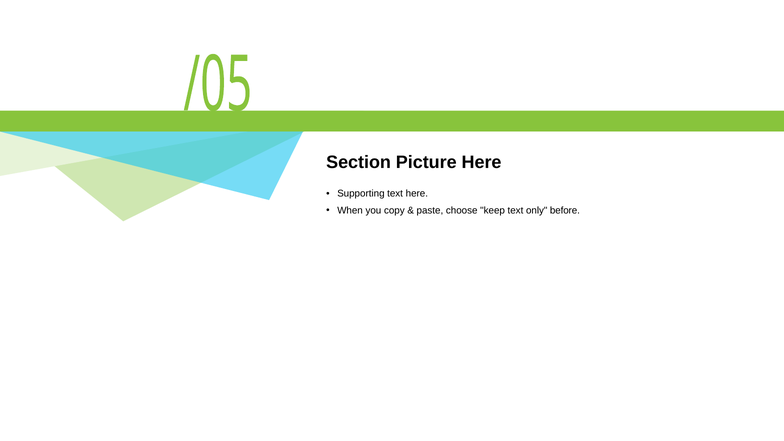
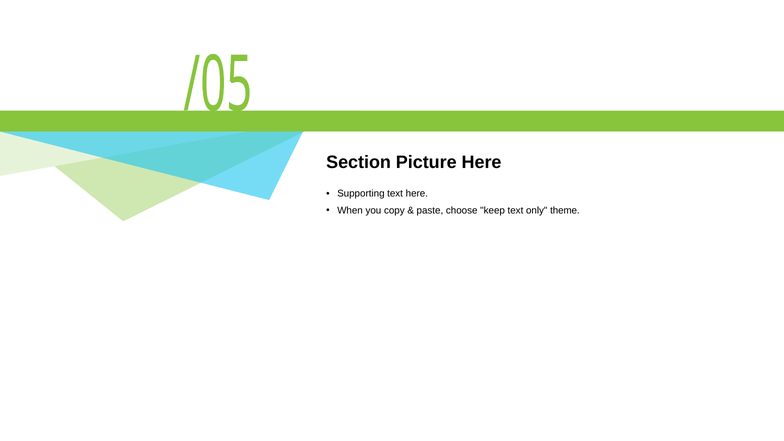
before: before -> theme
